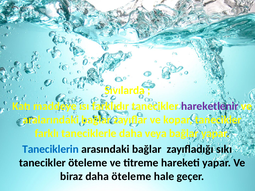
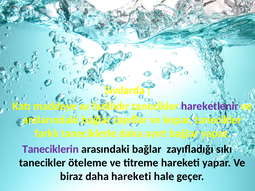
veya: veya -> ayırt
Taneciklerin colour: blue -> purple
daha öteleme: öteleme -> hareketi
